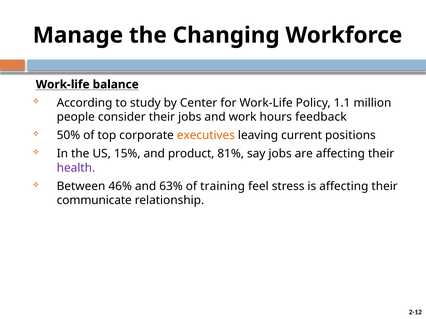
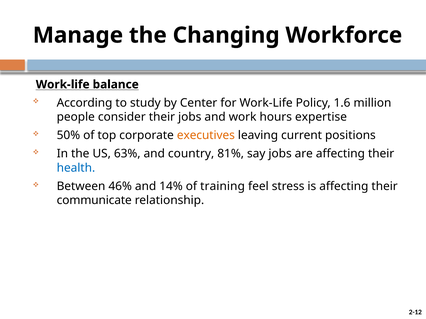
1.1: 1.1 -> 1.6
feedback: feedback -> expertise
15%: 15% -> 63%
product: product -> country
health colour: purple -> blue
63%: 63% -> 14%
